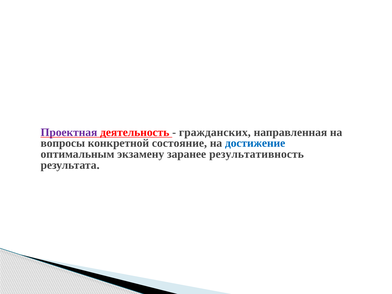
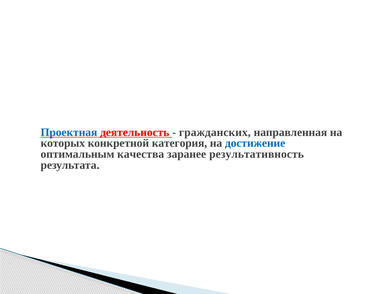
Проектная colour: purple -> blue
вопросы: вопросы -> которых
состояние: состояние -> категория
экзамену: экзамену -> качества
